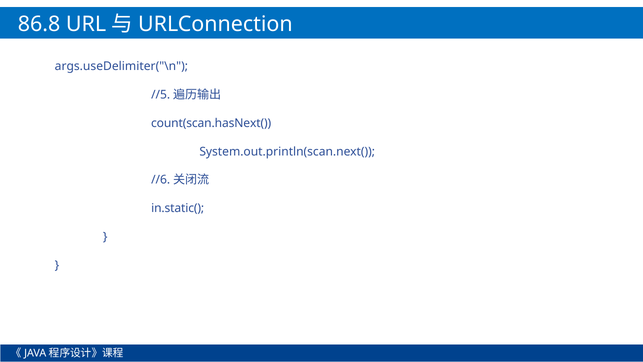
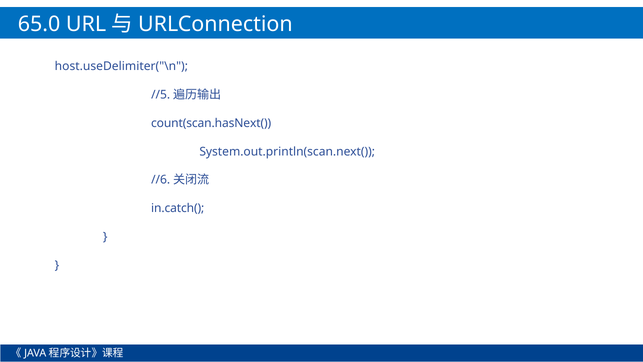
86.8: 86.8 -> 65.0
args.useDelimiter("\n: args.useDelimiter("\n -> host.useDelimiter("\n
in.static(: in.static( -> in.catch(
